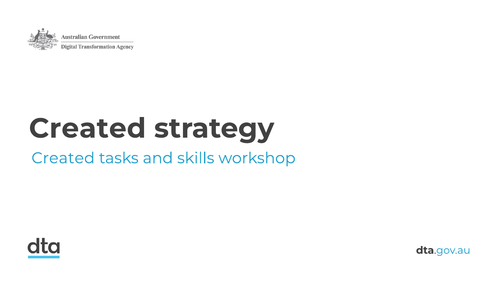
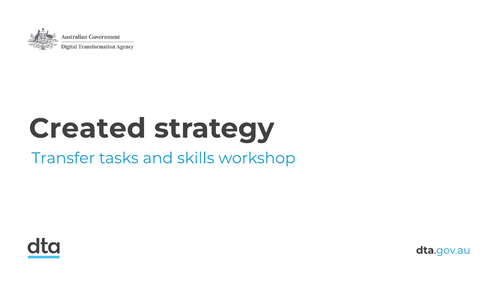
Created at (63, 158): Created -> Transfer
